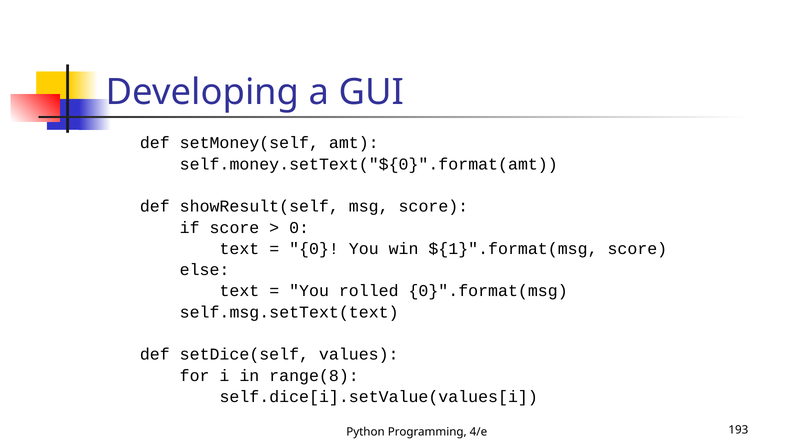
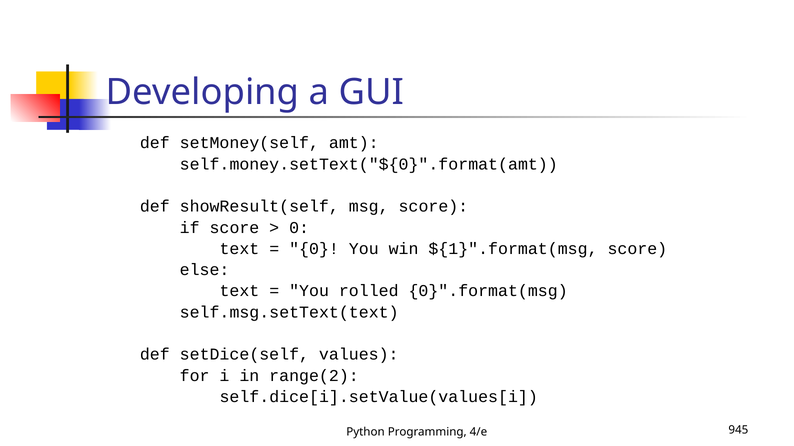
range(8: range(8 -> range(2
193: 193 -> 945
